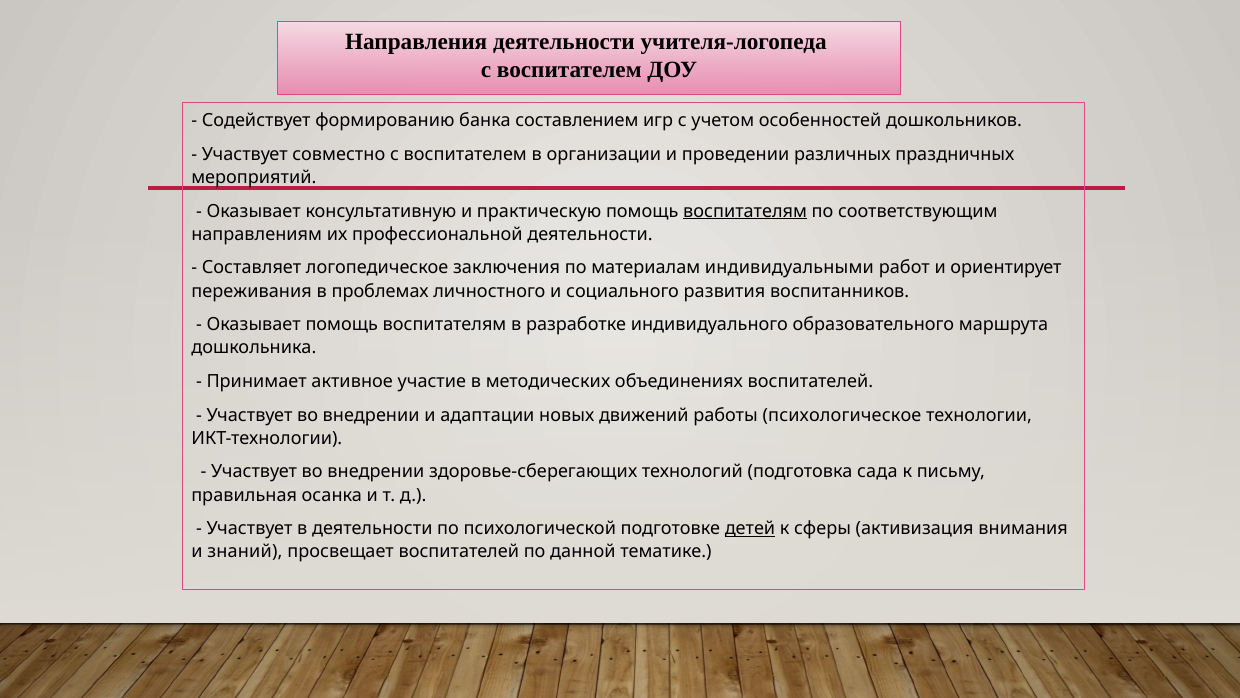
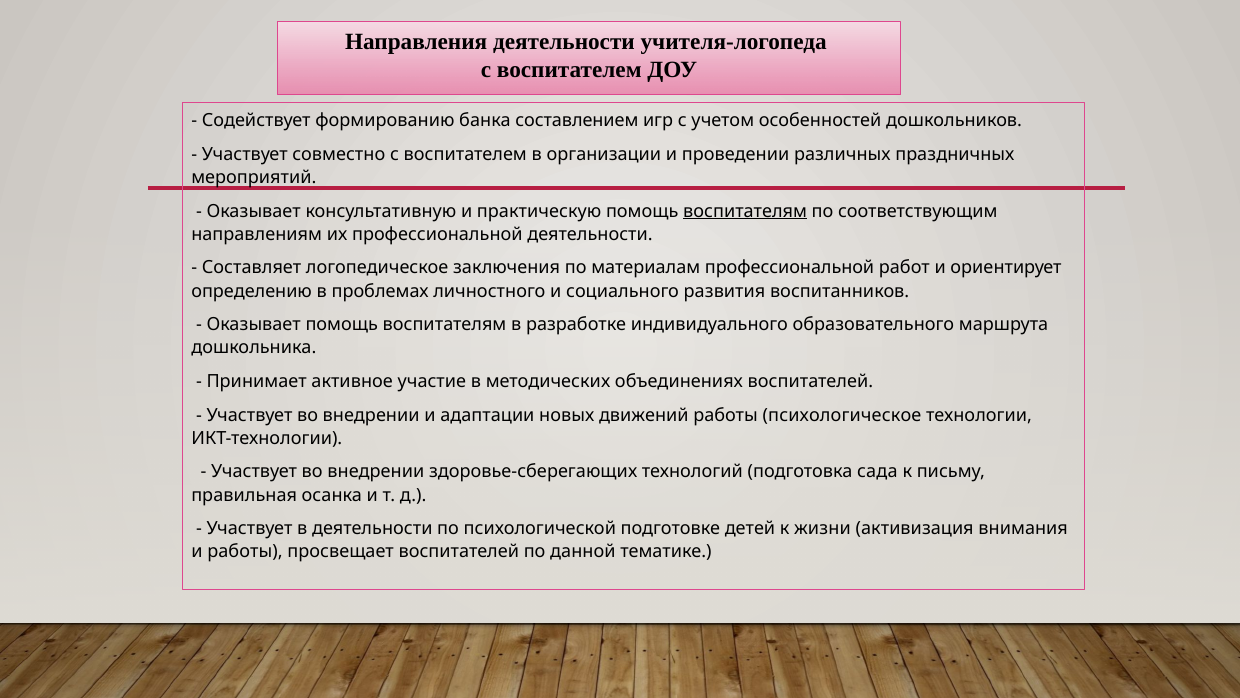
материалам индивидуальными: индивидуальными -> профессиональной
переживания: переживания -> определению
детей underline: present -> none
сферы: сферы -> жизни
и знаний: знаний -> работы
